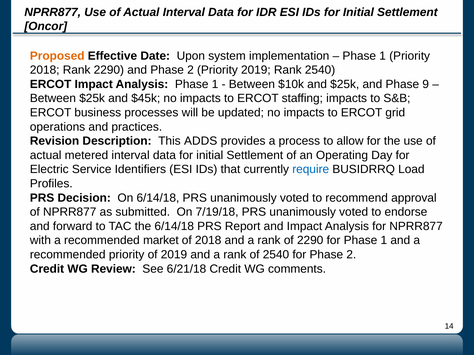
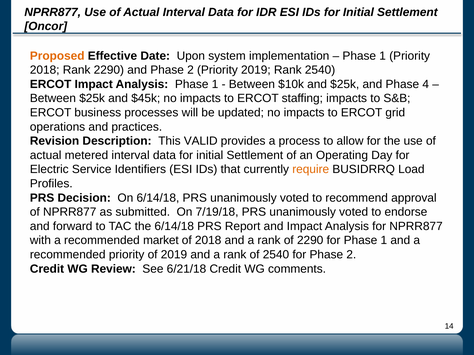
9: 9 -> 4
ADDS: ADDS -> VALID
require colour: blue -> orange
